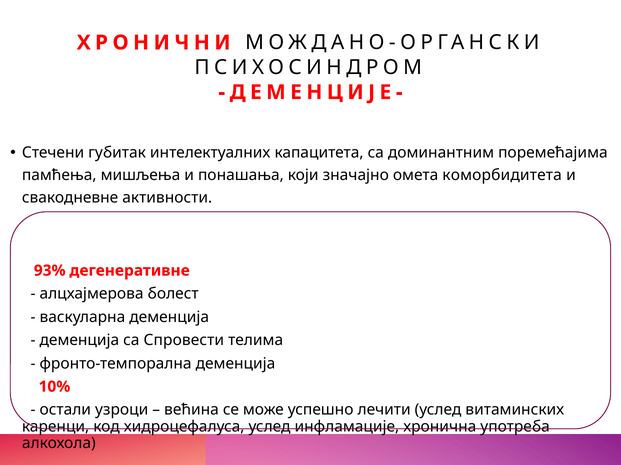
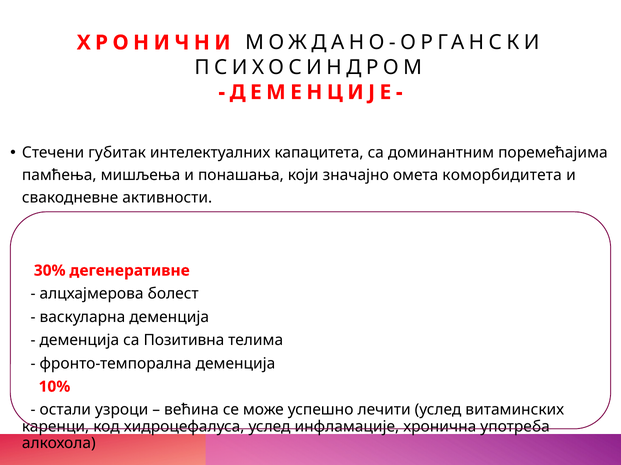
93%: 93% -> 30%
Спровести: Спровести -> Позитивна
